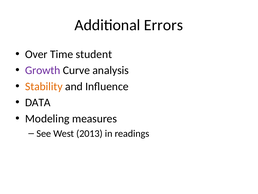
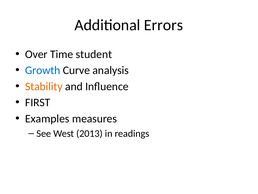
Growth colour: purple -> blue
DATA: DATA -> FIRST
Modeling: Modeling -> Examples
